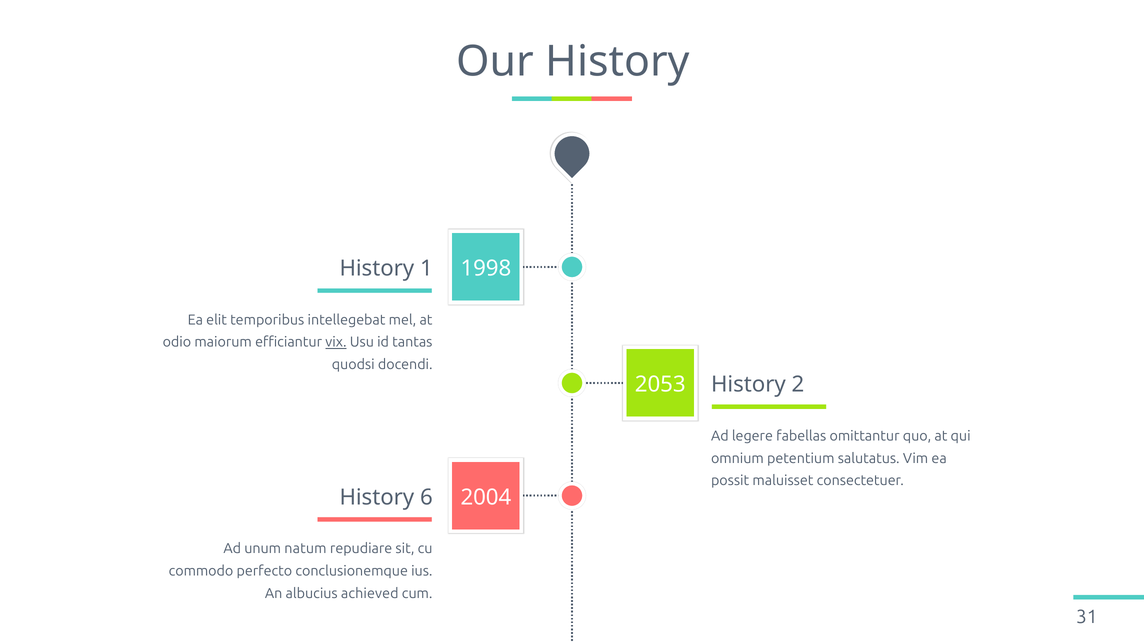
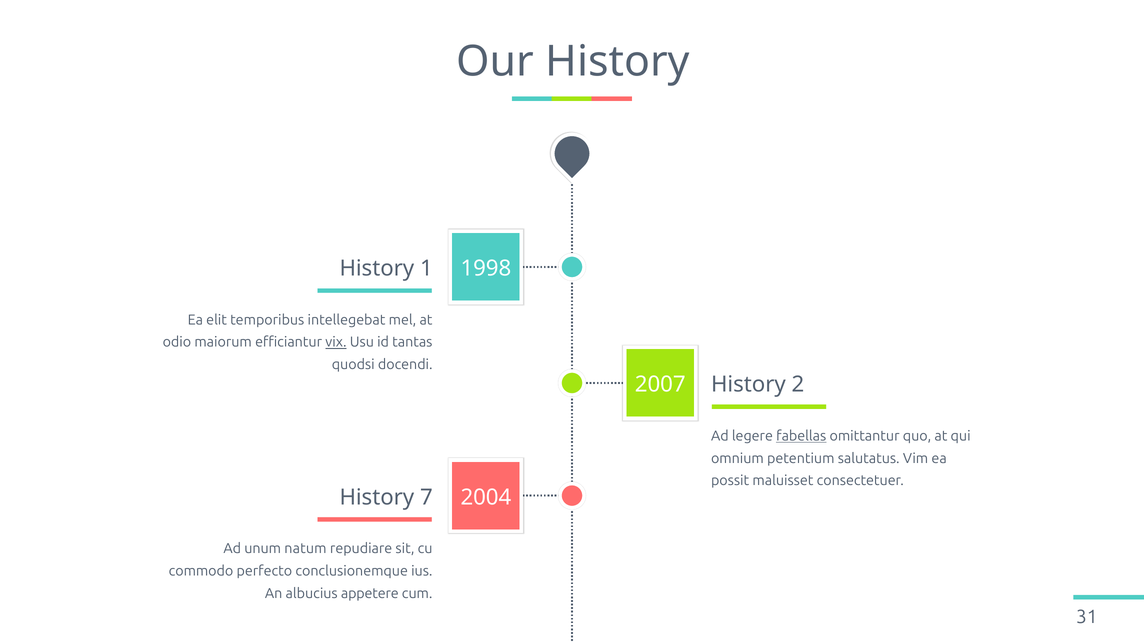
2053: 2053 -> 2007
fabellas underline: none -> present
6: 6 -> 7
achieved: achieved -> appetere
